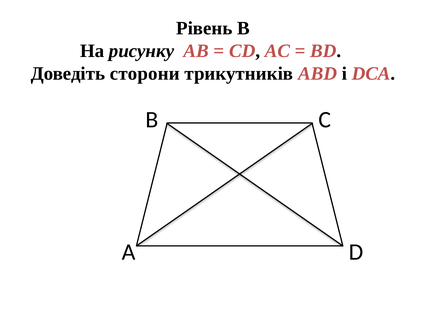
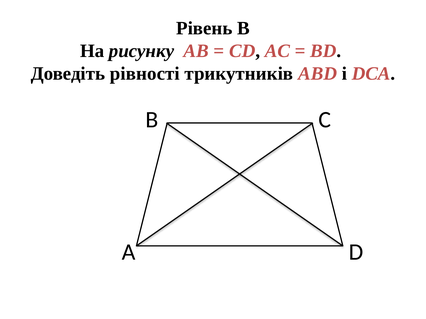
сторони: сторони -> рівності
